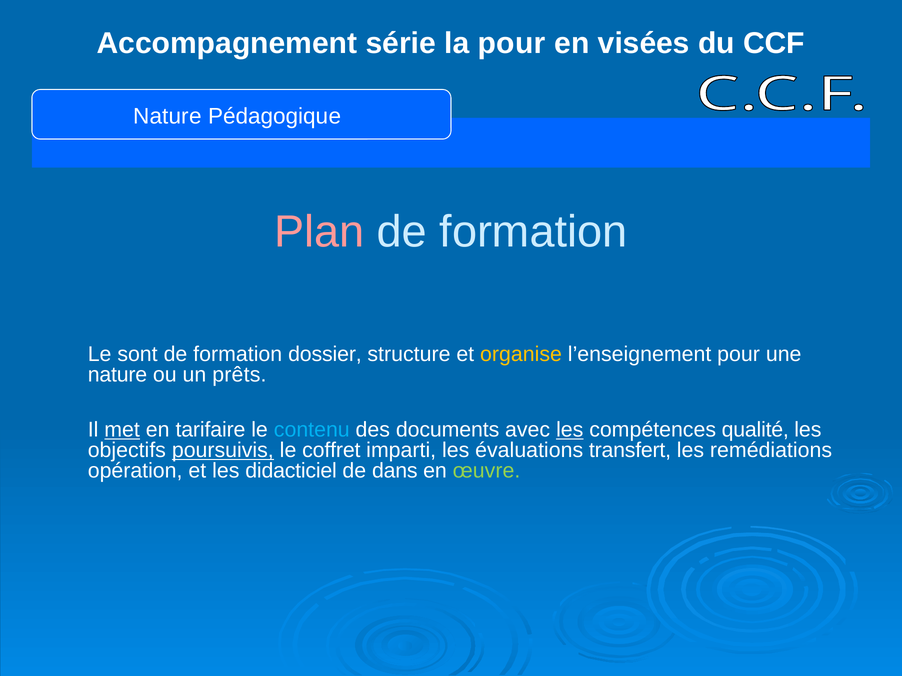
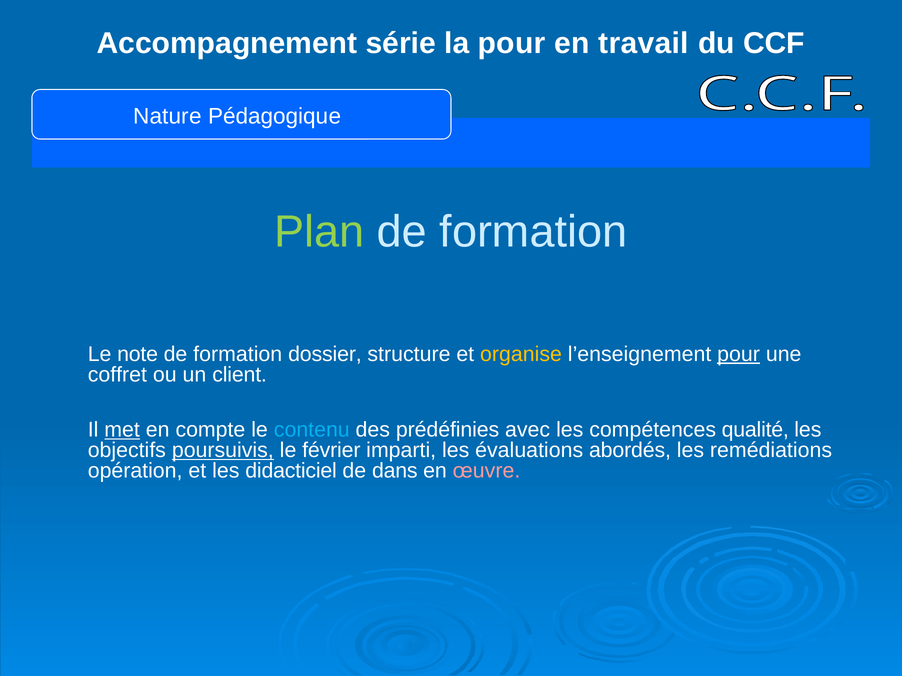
visées: visées -> travail
Plan colour: pink -> light green
sont: sont -> note
pour at (739, 354) underline: none -> present
nature at (117, 375): nature -> coffret
prêts: prêts -> client
tarifaire: tarifaire -> compte
documents: documents -> prédéfinies
les at (570, 430) underline: present -> none
coffret: coffret -> février
transfert: transfert -> abordés
œuvre colour: light green -> pink
